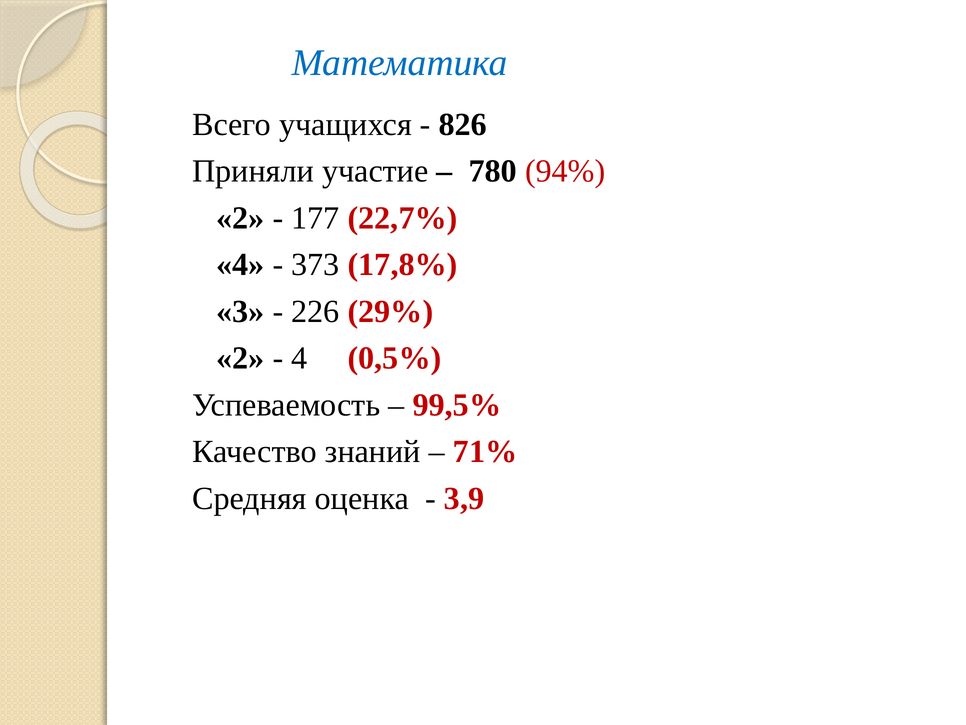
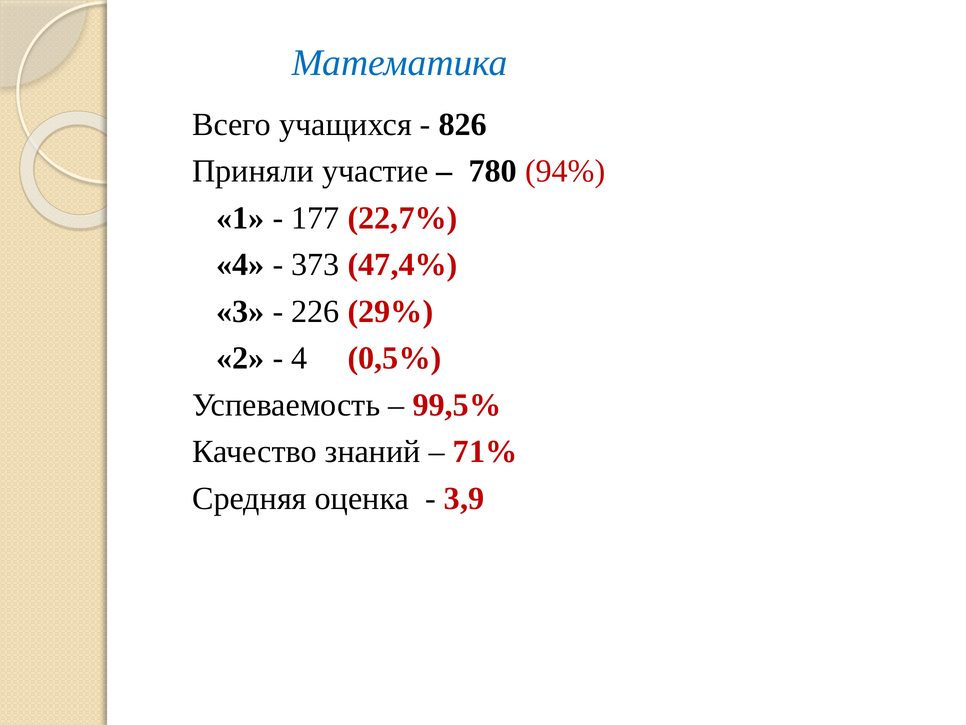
2 at (240, 218): 2 -> 1
17,8%: 17,8% -> 47,4%
